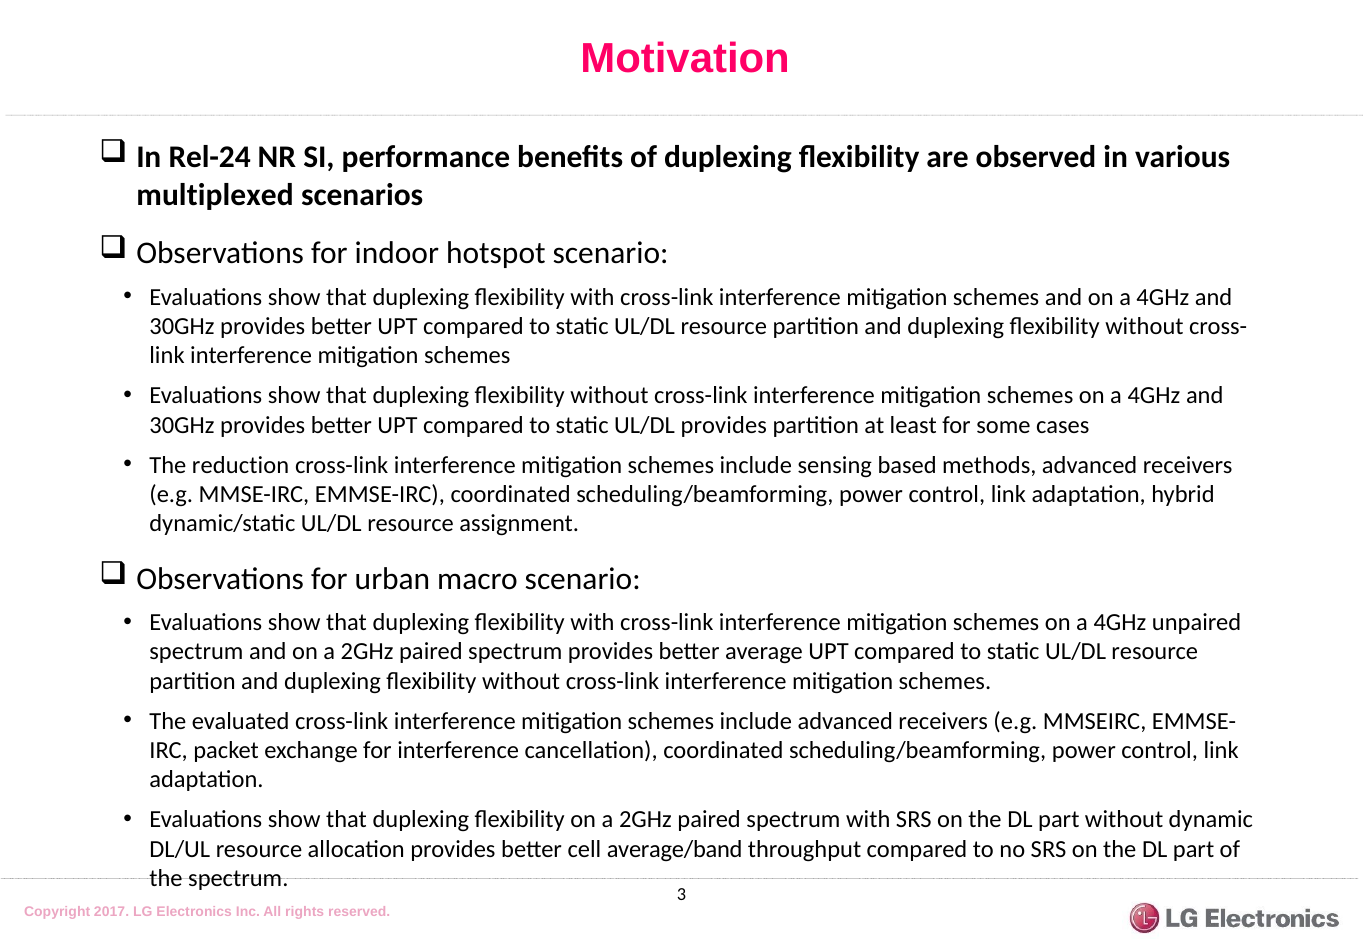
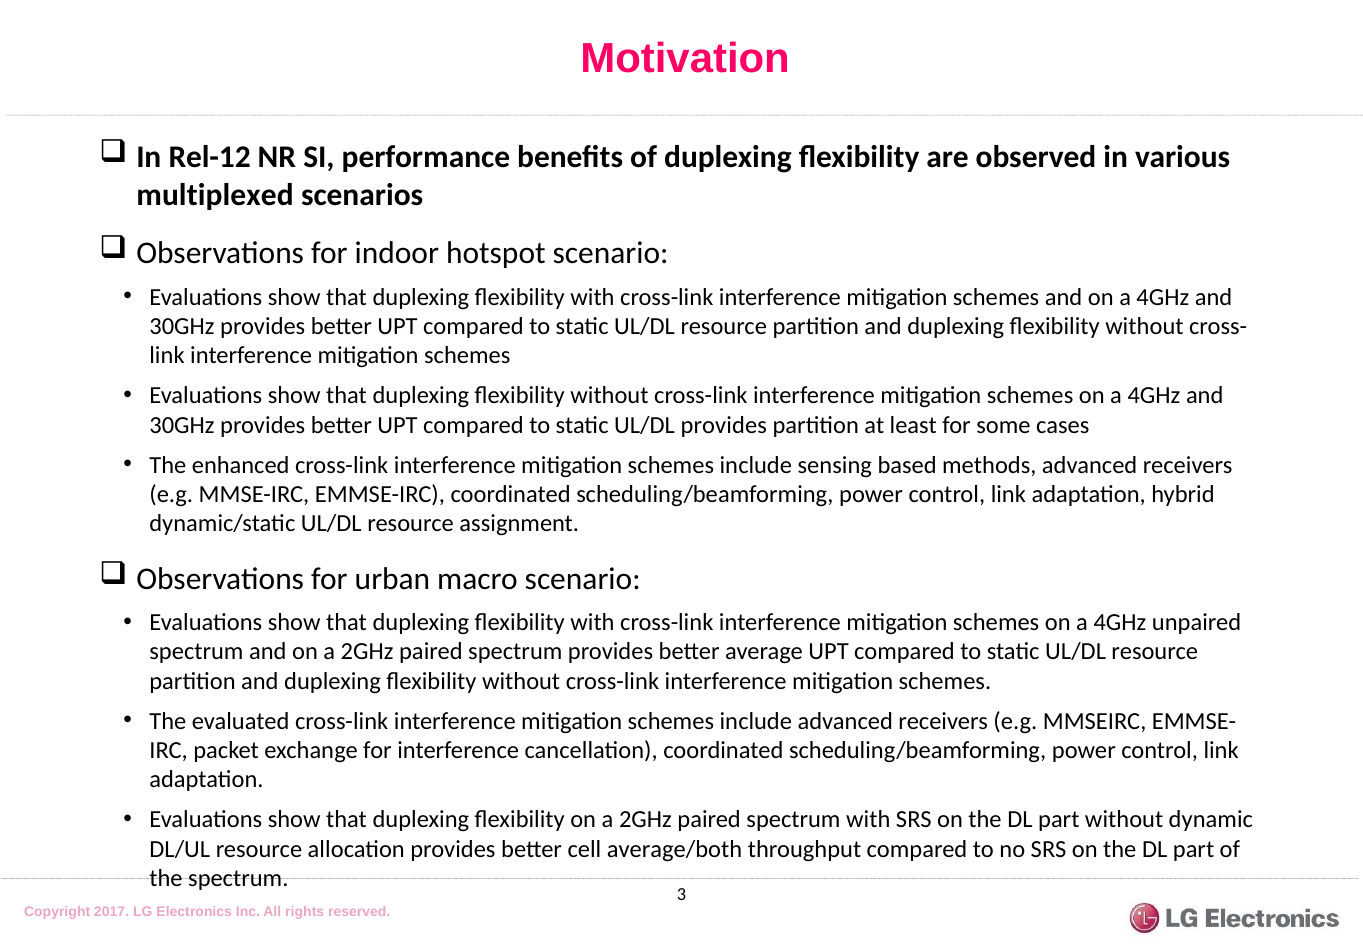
Rel-24: Rel-24 -> Rel-12
reduction: reduction -> enhanced
average/band: average/band -> average/both
